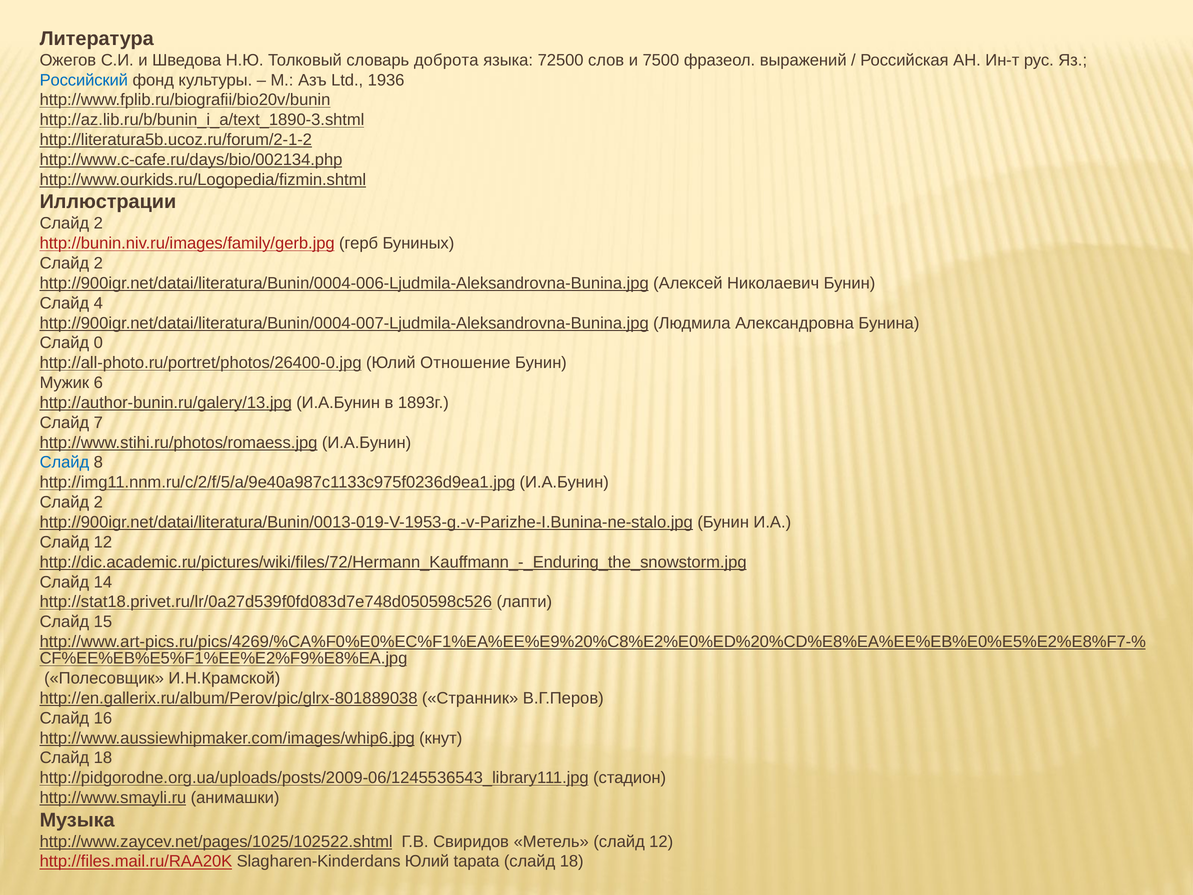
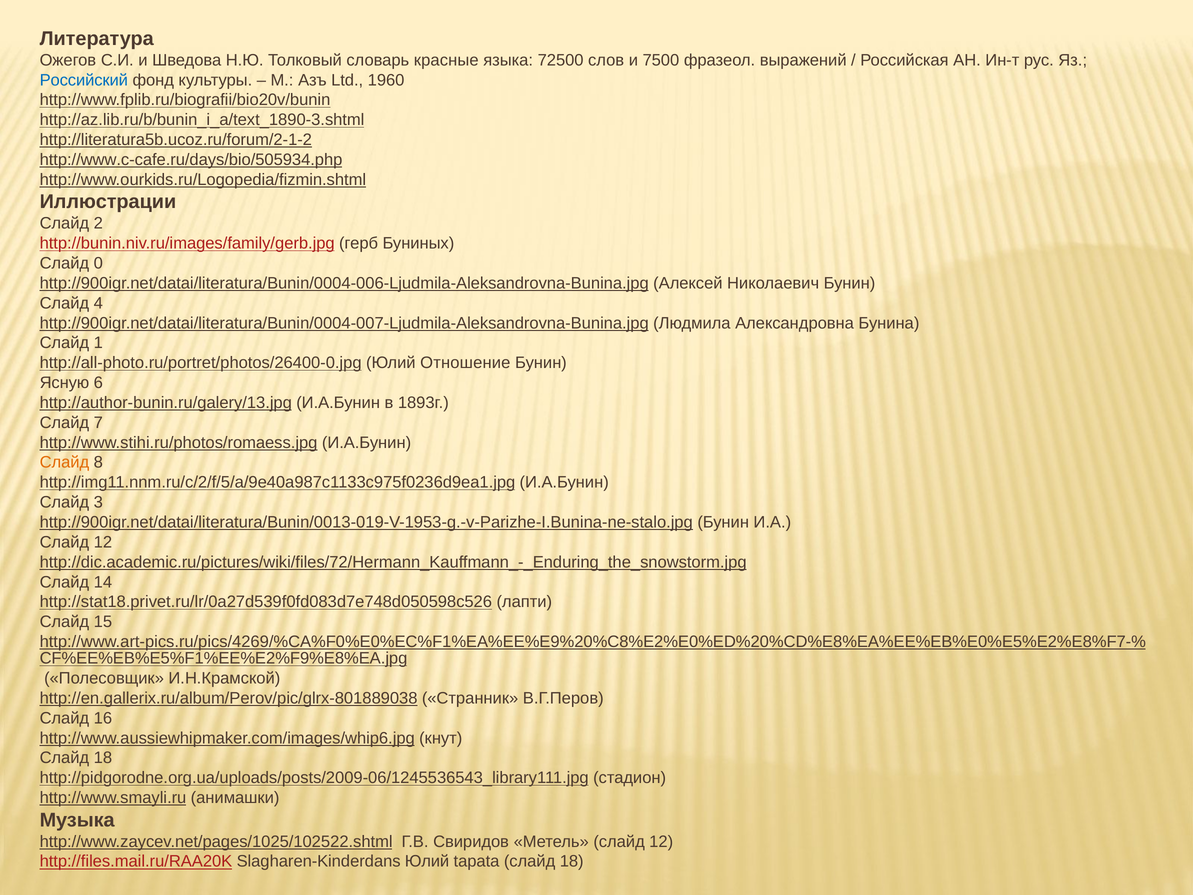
доброта: доброта -> красные
1936: 1936 -> 1960
http://www.c-cafe.ru/days/bio/002134.php: http://www.c-cafe.ru/days/bio/002134.php -> http://www.c-cafe.ru/days/bio/505934.php
2 at (98, 263): 2 -> 0
0: 0 -> 1
Мужик: Мужик -> Ясную
Слайд at (64, 462) colour: blue -> orange
2 at (98, 502): 2 -> 3
